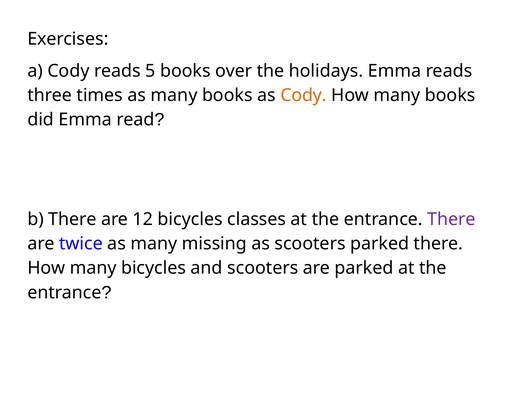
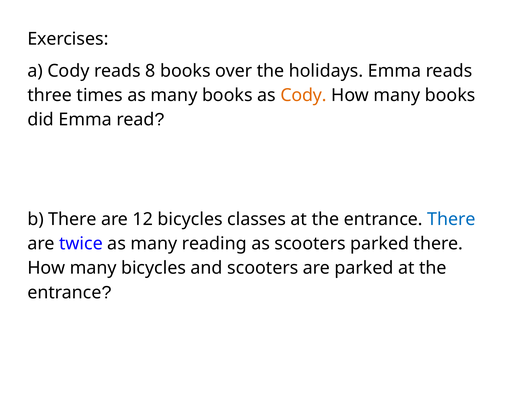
5: 5 -> 8
There at (451, 219) colour: purple -> blue
missing: missing -> reading
